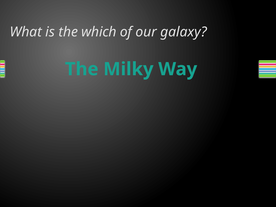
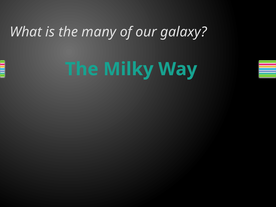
which: which -> many
